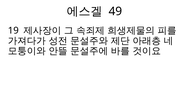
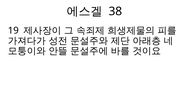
49: 49 -> 38
